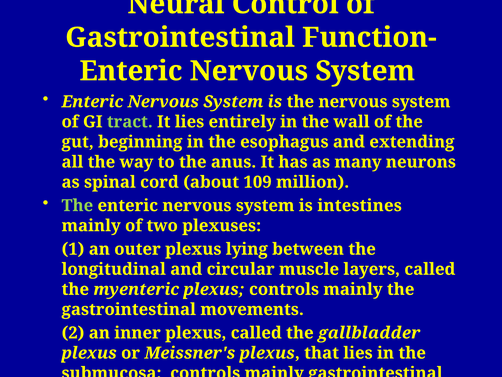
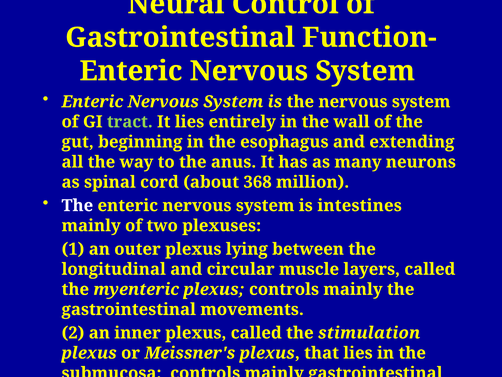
109: 109 -> 368
The at (77, 205) colour: light green -> white
gallbladder: gallbladder -> stimulation
